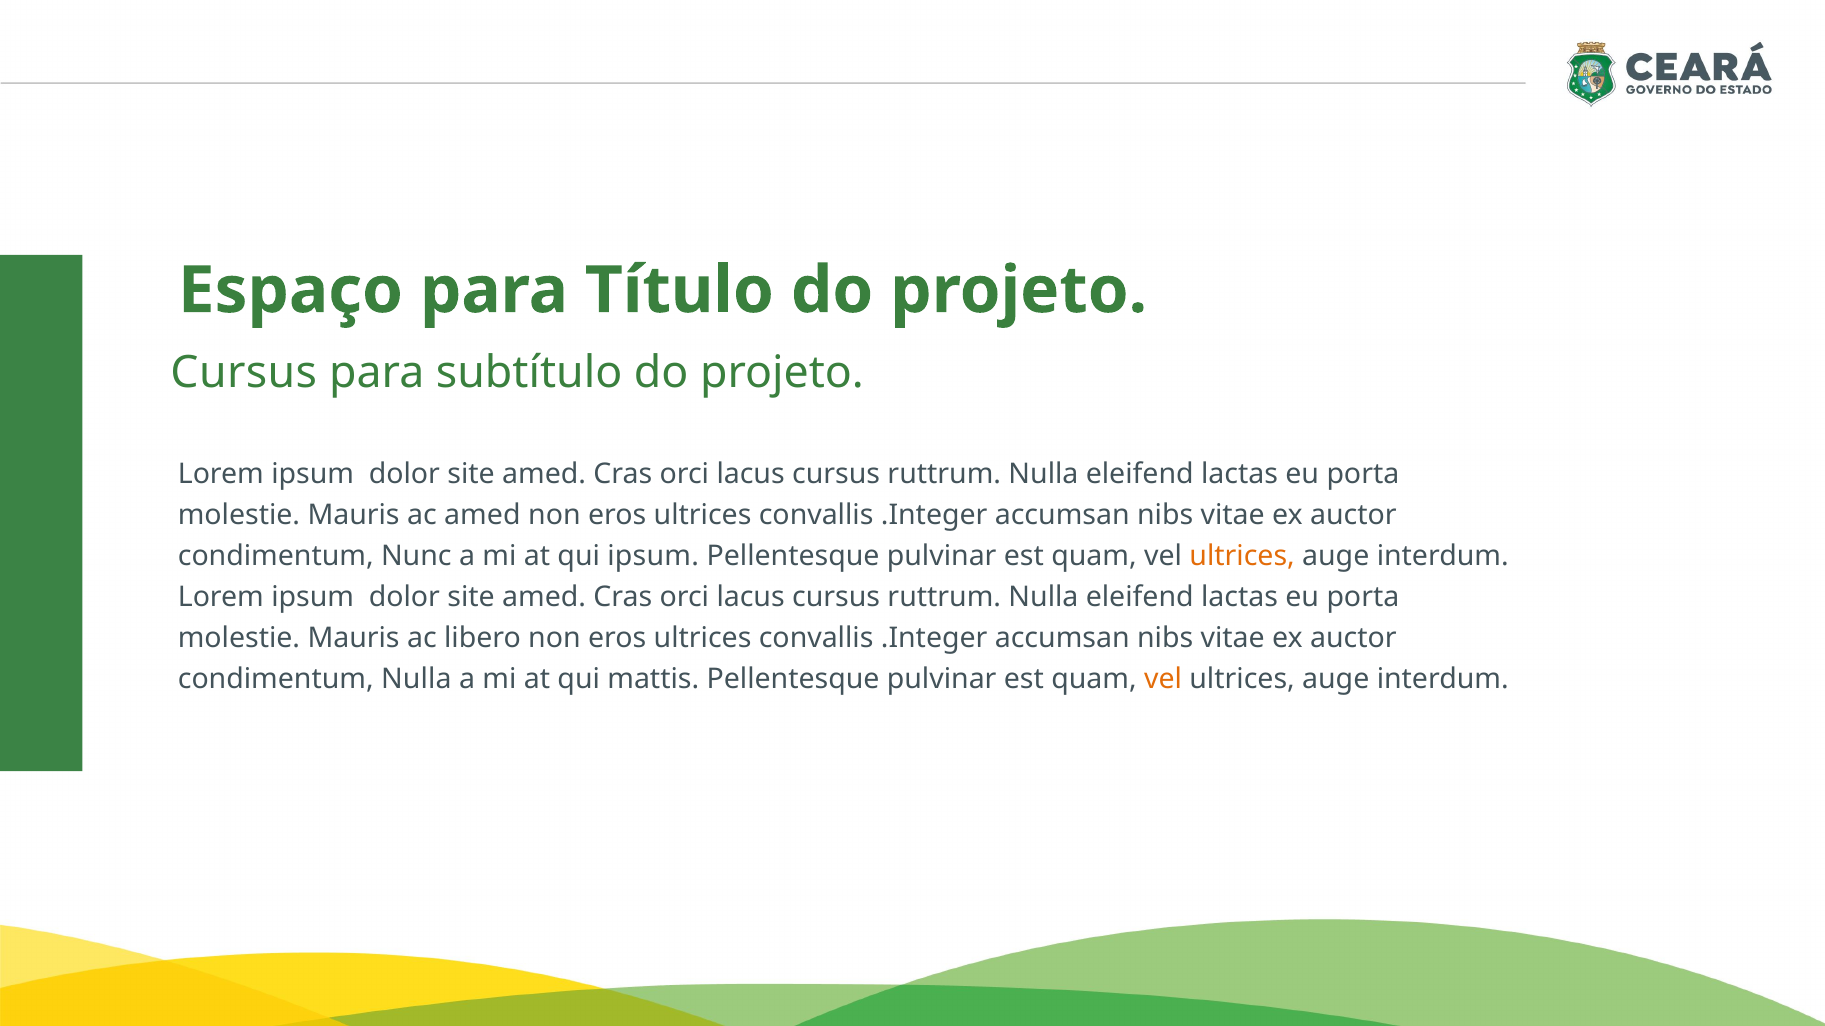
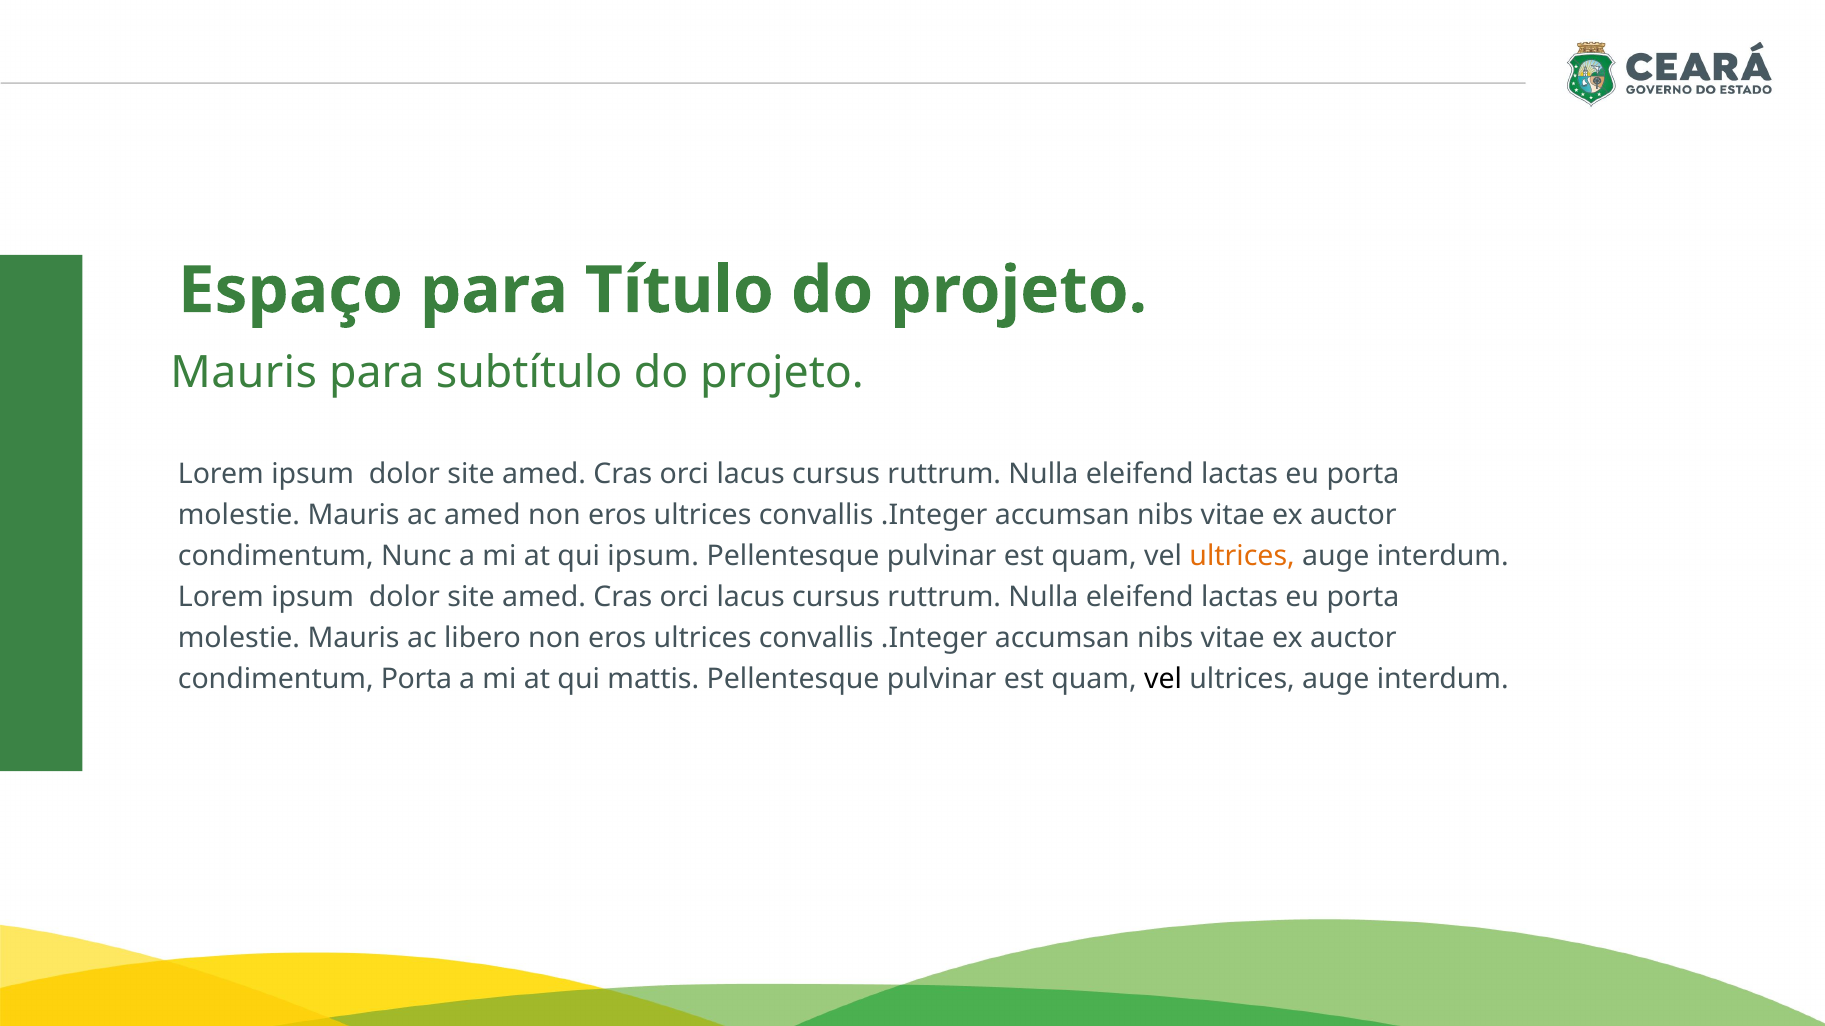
Cursus at (244, 373): Cursus -> Mauris
condimentum Nulla: Nulla -> Porta
vel at (1163, 680) colour: orange -> black
